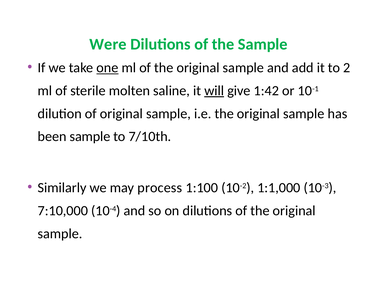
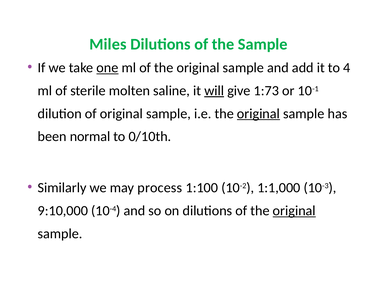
Were: Were -> Miles
2: 2 -> 4
1:42: 1:42 -> 1:73
original at (258, 114) underline: none -> present
been sample: sample -> normal
7/10th: 7/10th -> 0/10th
7:10,000: 7:10,000 -> 9:10,000
original at (294, 211) underline: none -> present
